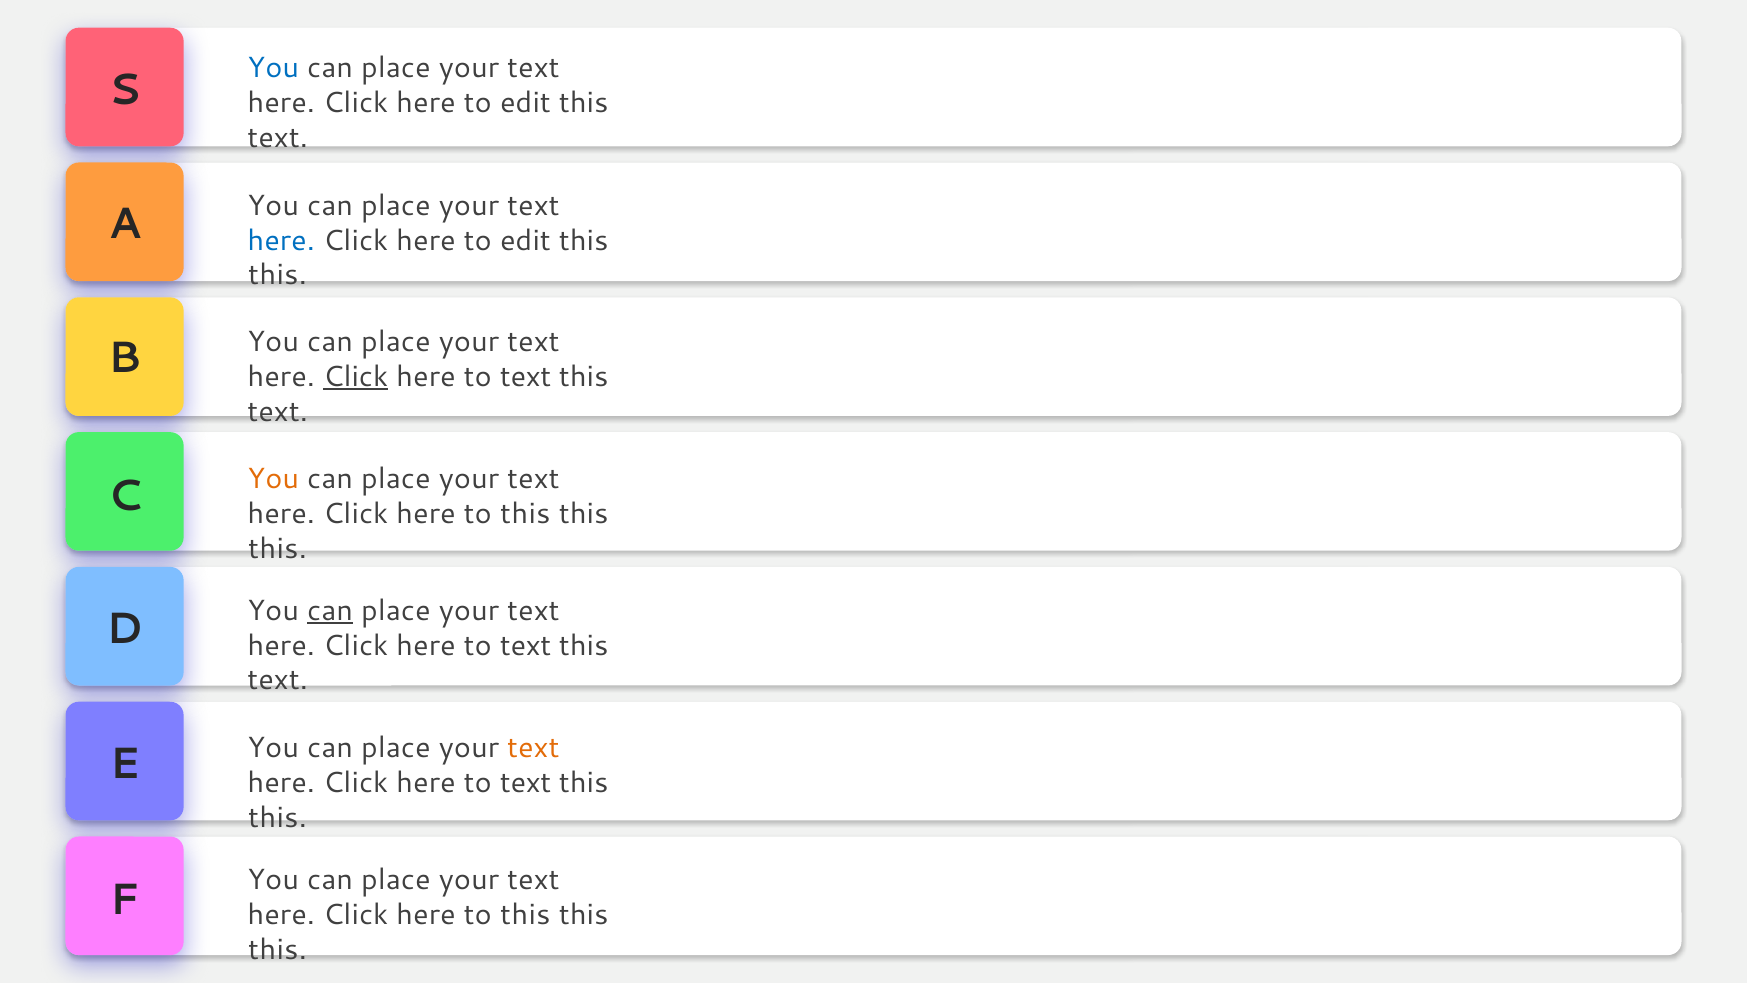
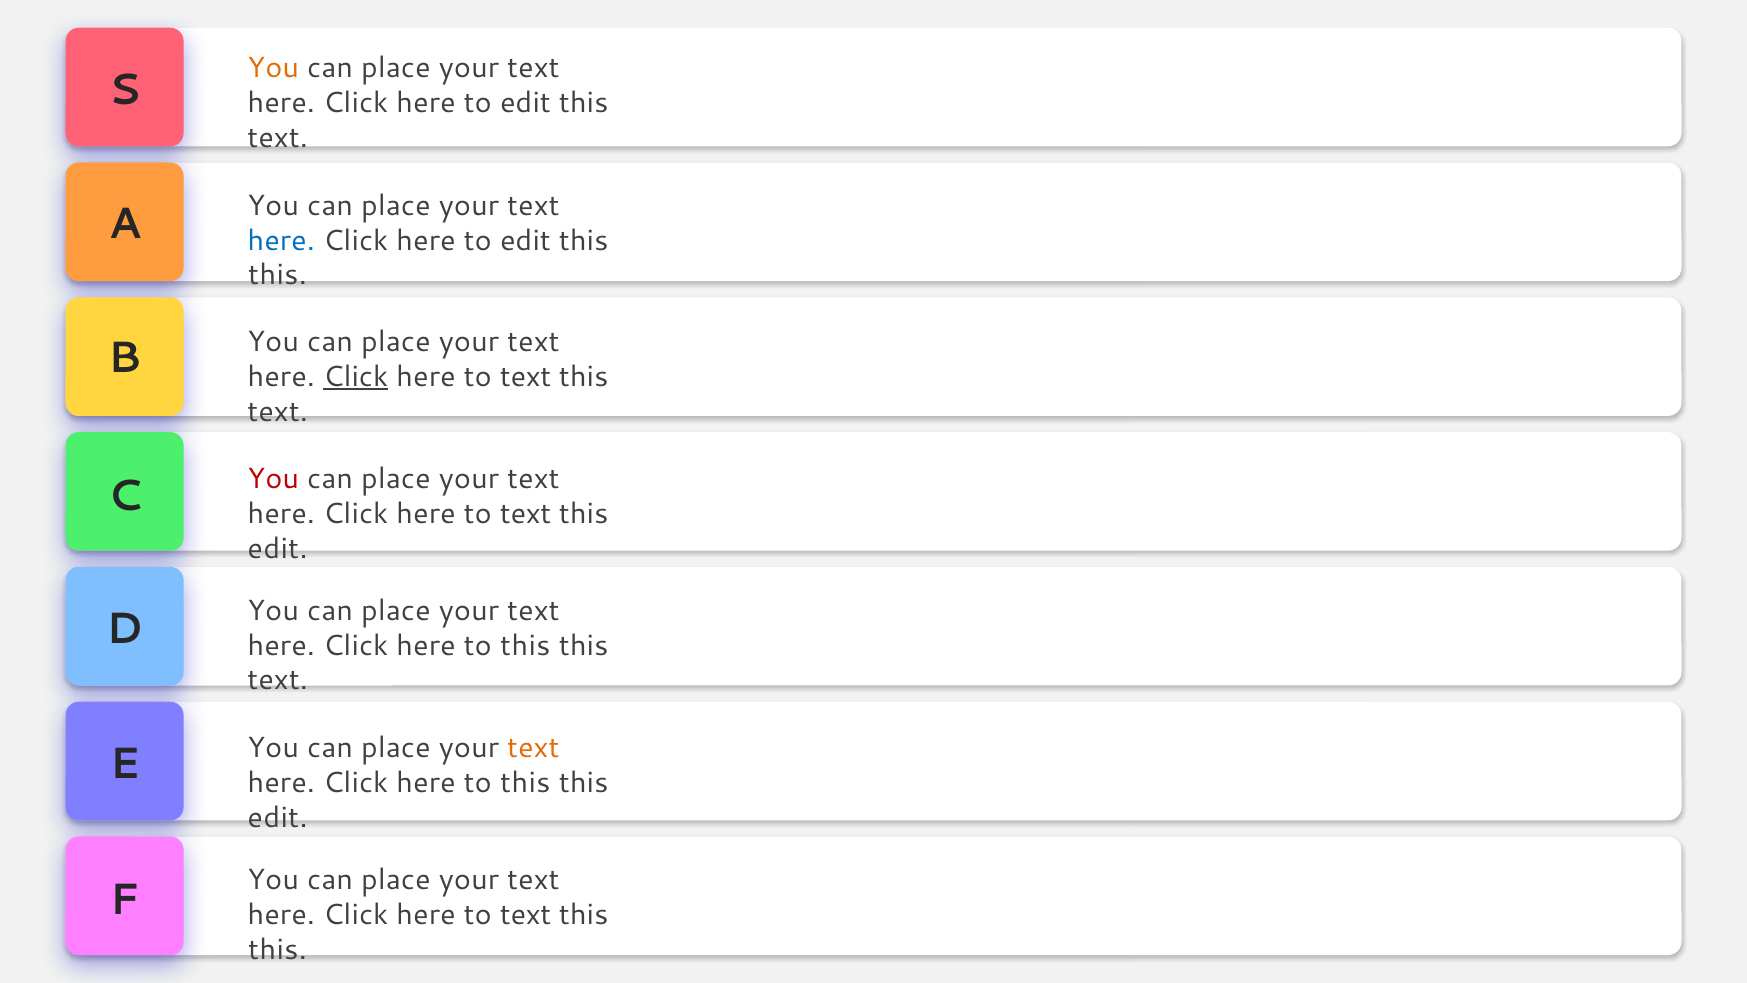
You at (273, 68) colour: blue -> orange
You at (273, 479) colour: orange -> red
this at (525, 514): this -> text
this at (278, 549): this -> edit
can at (330, 610) underline: present -> none
text at (526, 645): text -> this
text at (526, 783): text -> this
this at (278, 818): this -> edit
this at (525, 914): this -> text
